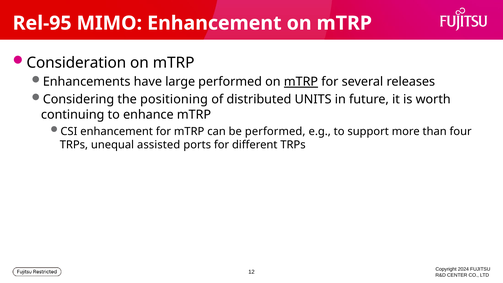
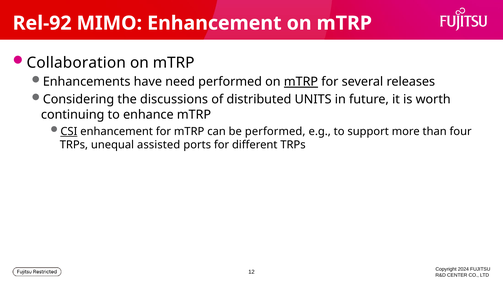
Rel-95: Rel-95 -> Rel-92
Consideration: Consideration -> Collaboration
large: large -> need
positioning: positioning -> discussions
CSI underline: none -> present
